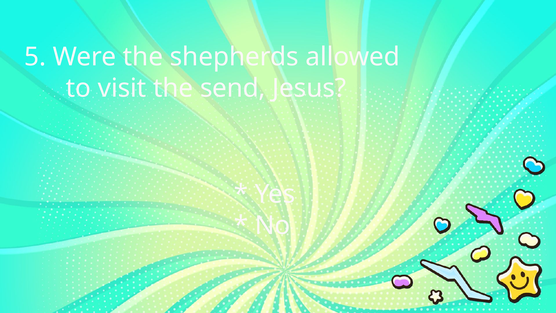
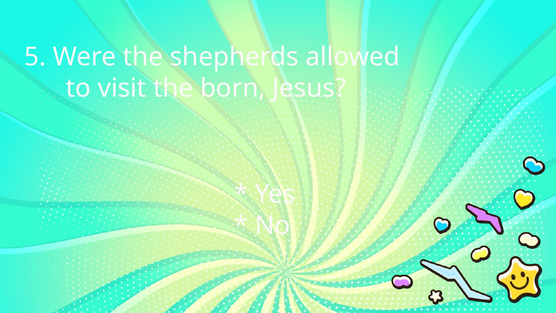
send: send -> born
